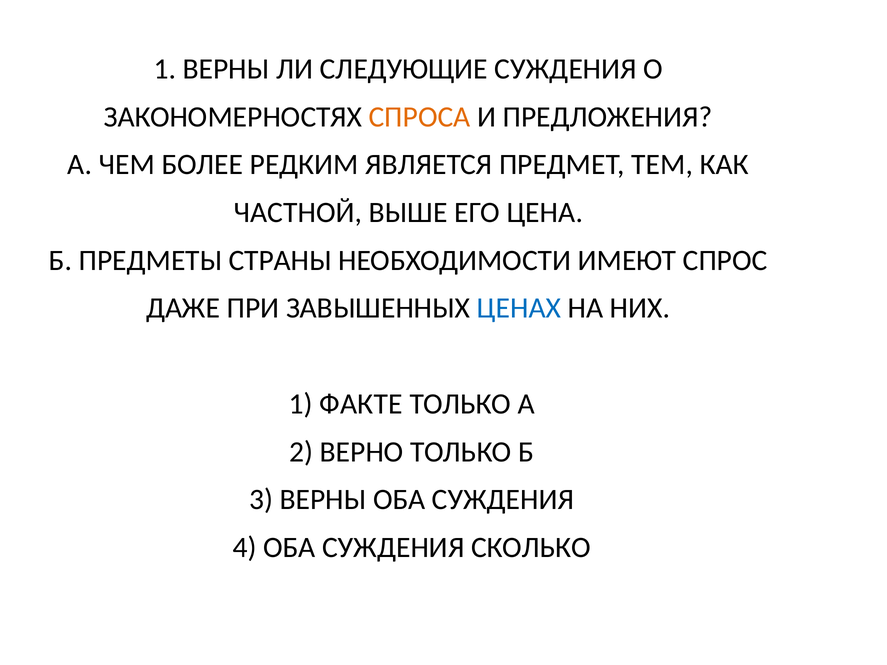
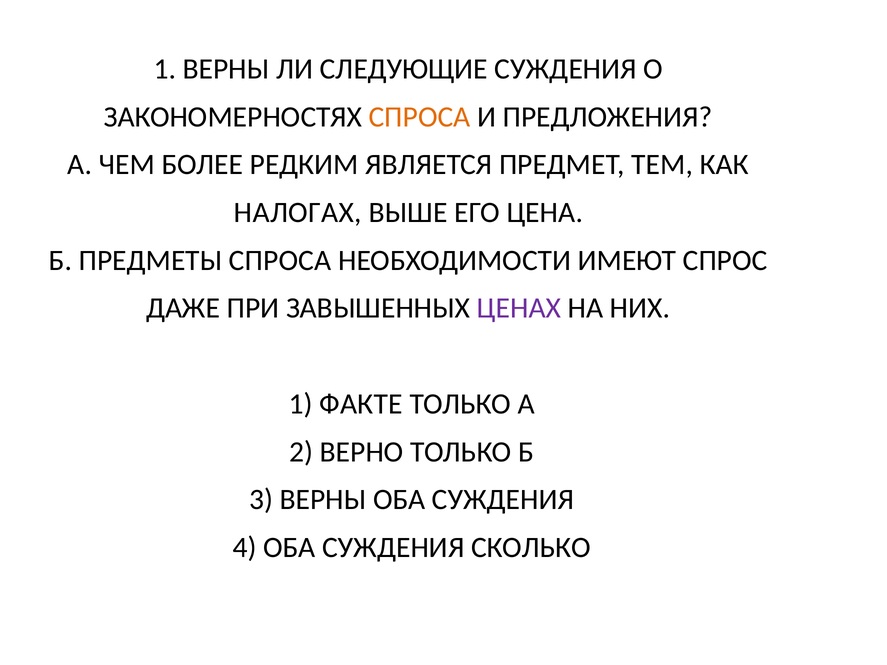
ЧАСТНОЙ: ЧАСТНОЙ -> НАЛОГАХ
ПРЕДМЕТЫ СТРАНЫ: СТРАНЫ -> СПРОСА
ЦЕНАХ colour: blue -> purple
